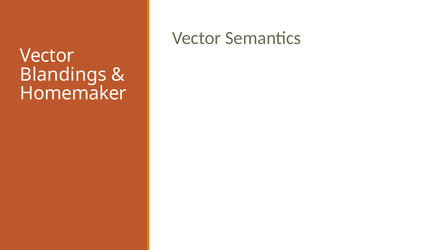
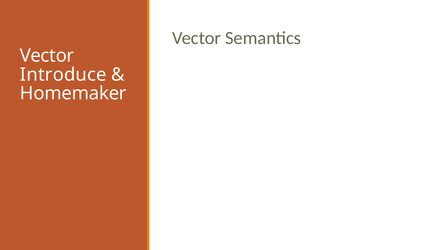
Blandings: Blandings -> Introduce
